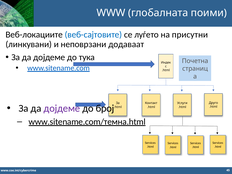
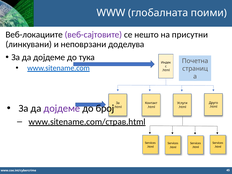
веб-сајтовите colour: blue -> purple
луѓето: луѓето -> нешто
додаваат: додаваат -> доделува
www.sitename.com/темна.html: www.sitename.com/темна.html -> www.sitename.com/страв.html
